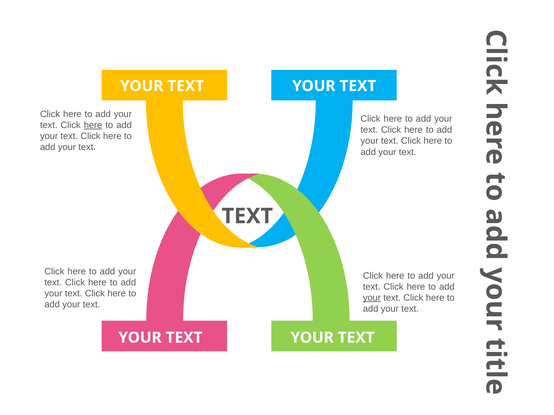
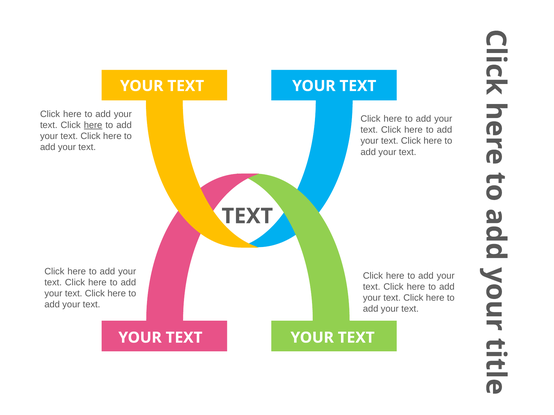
your at (372, 298) underline: present -> none
